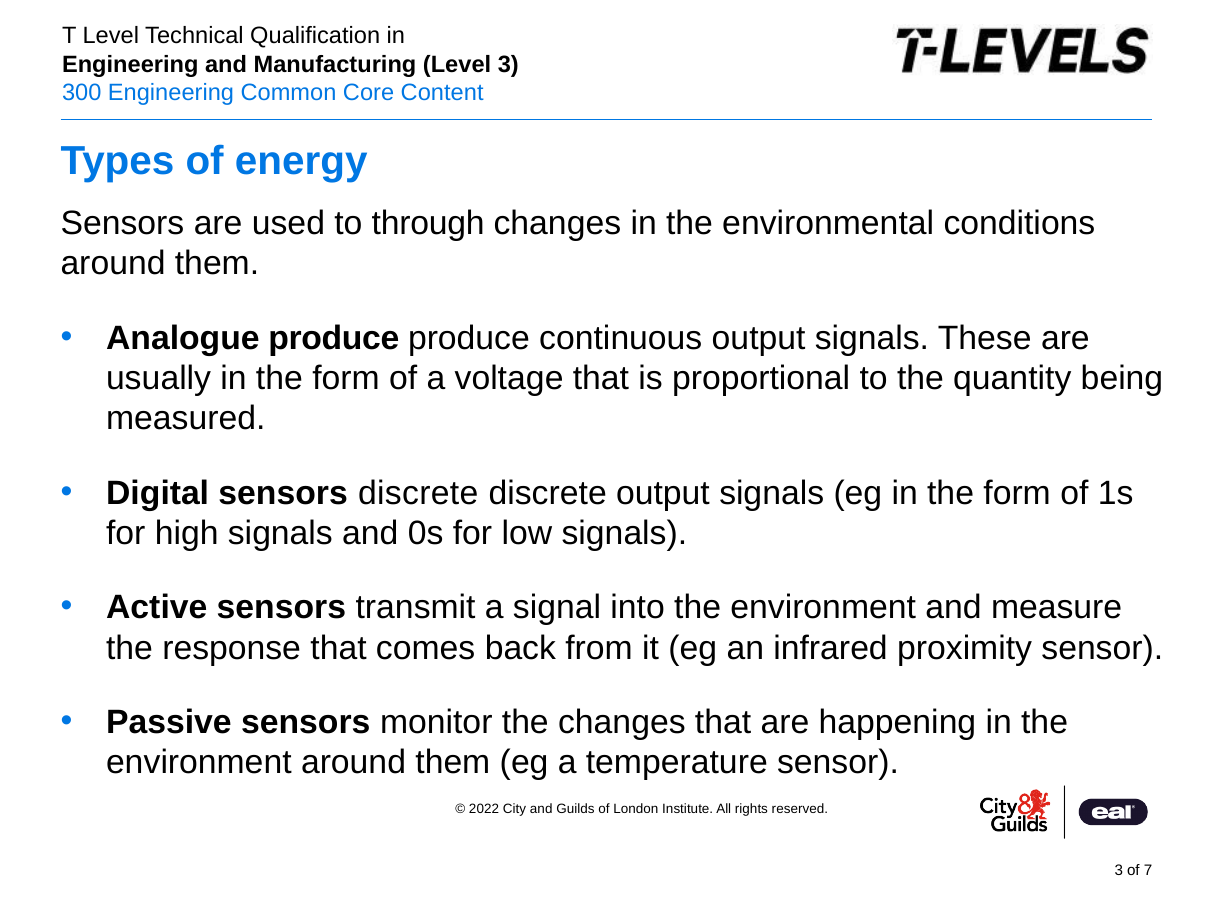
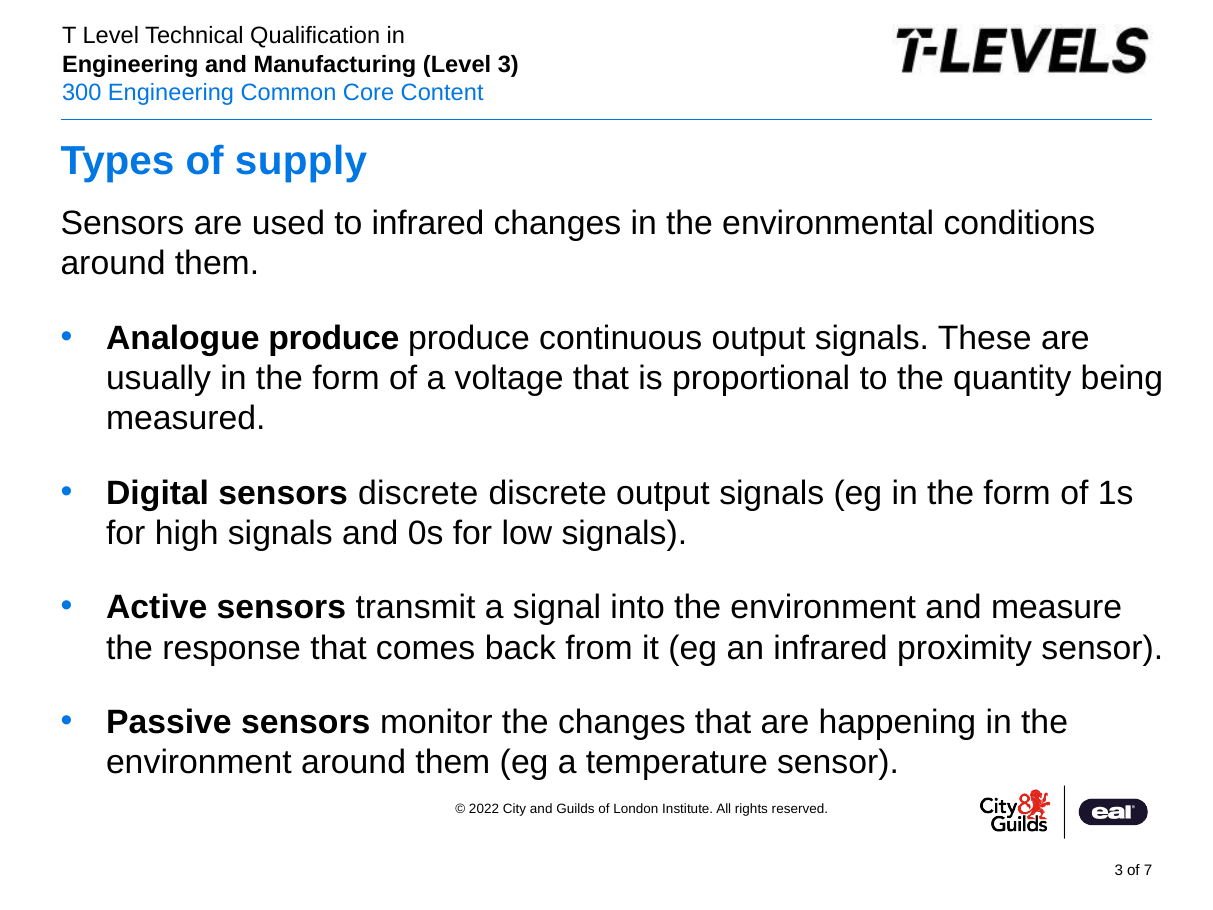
energy: energy -> supply
to through: through -> infrared
